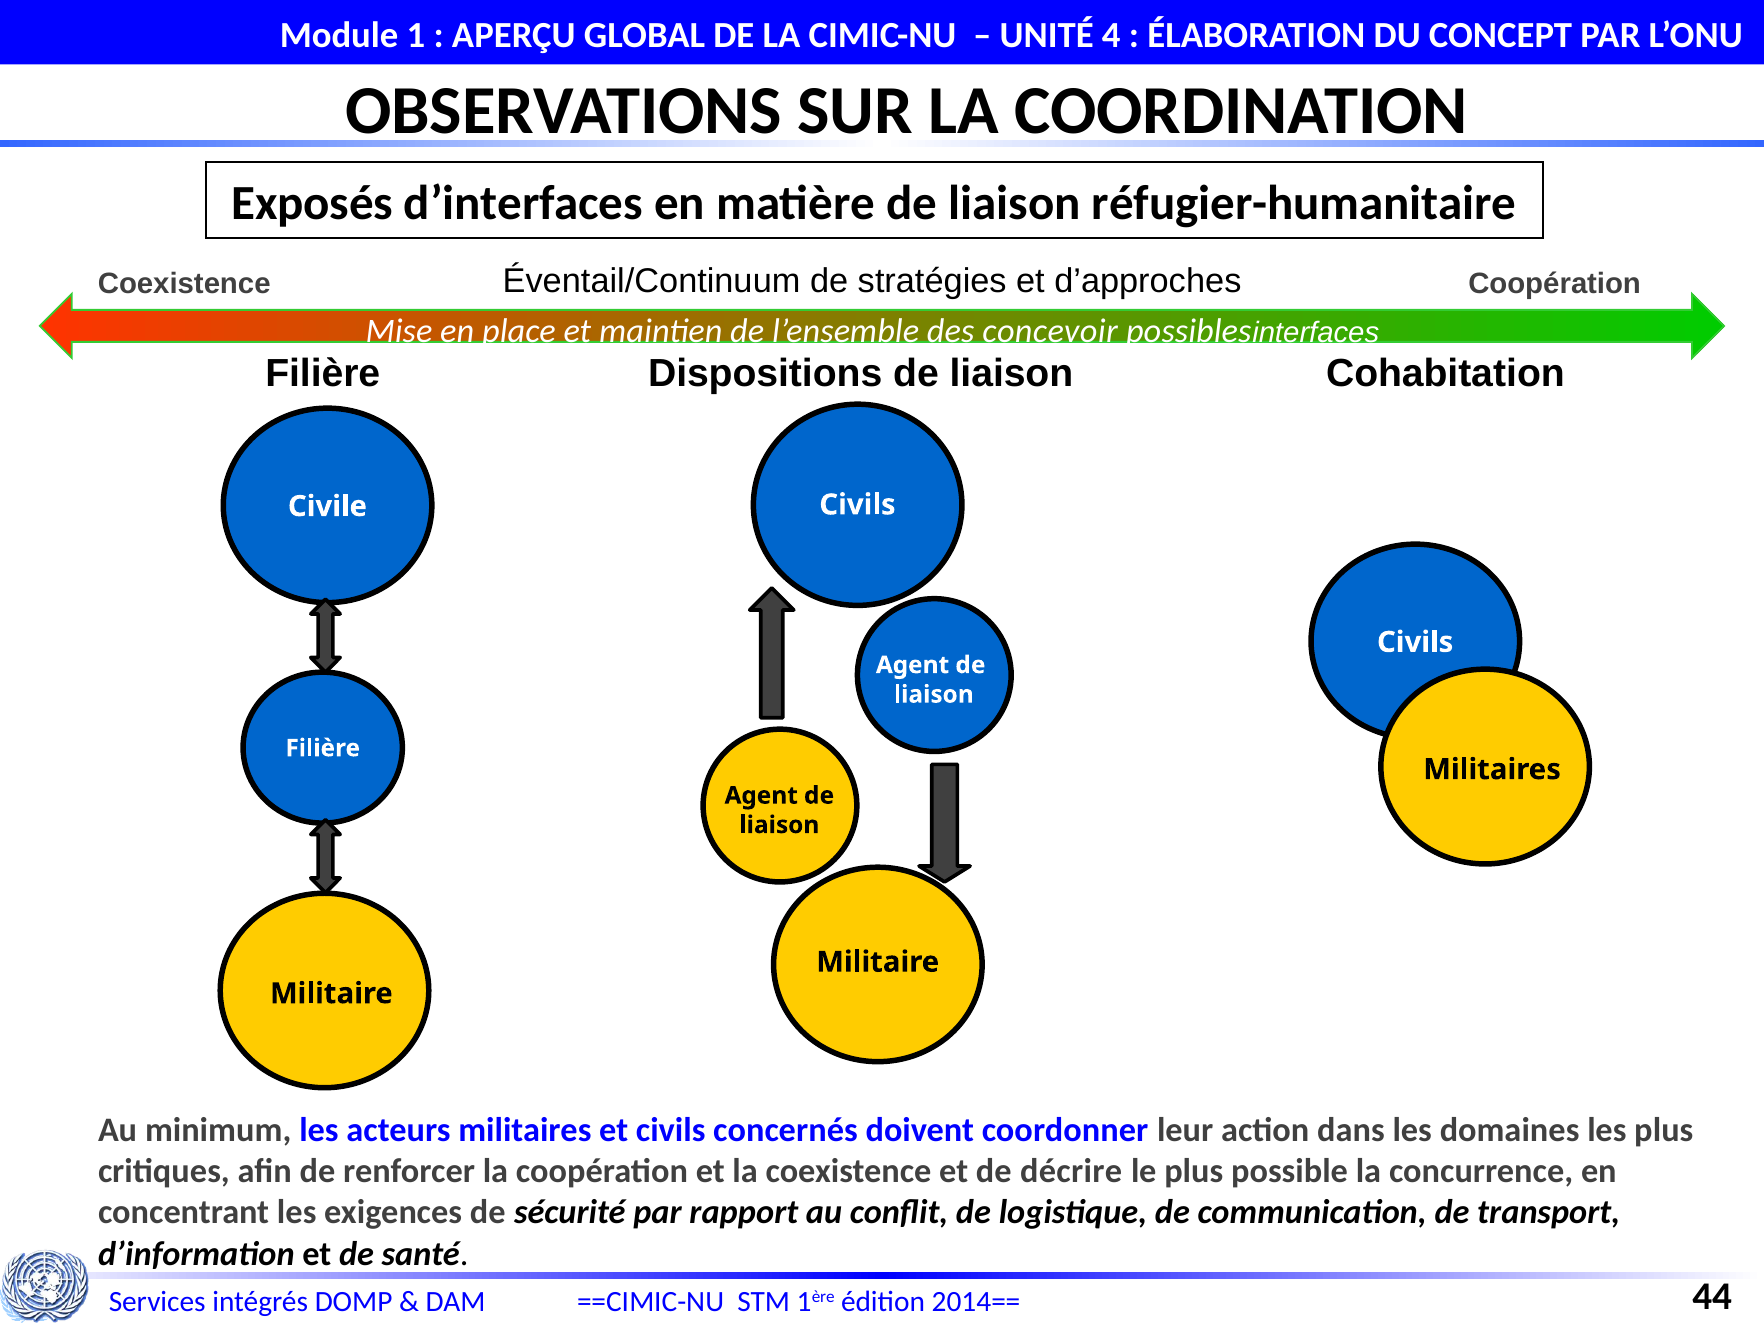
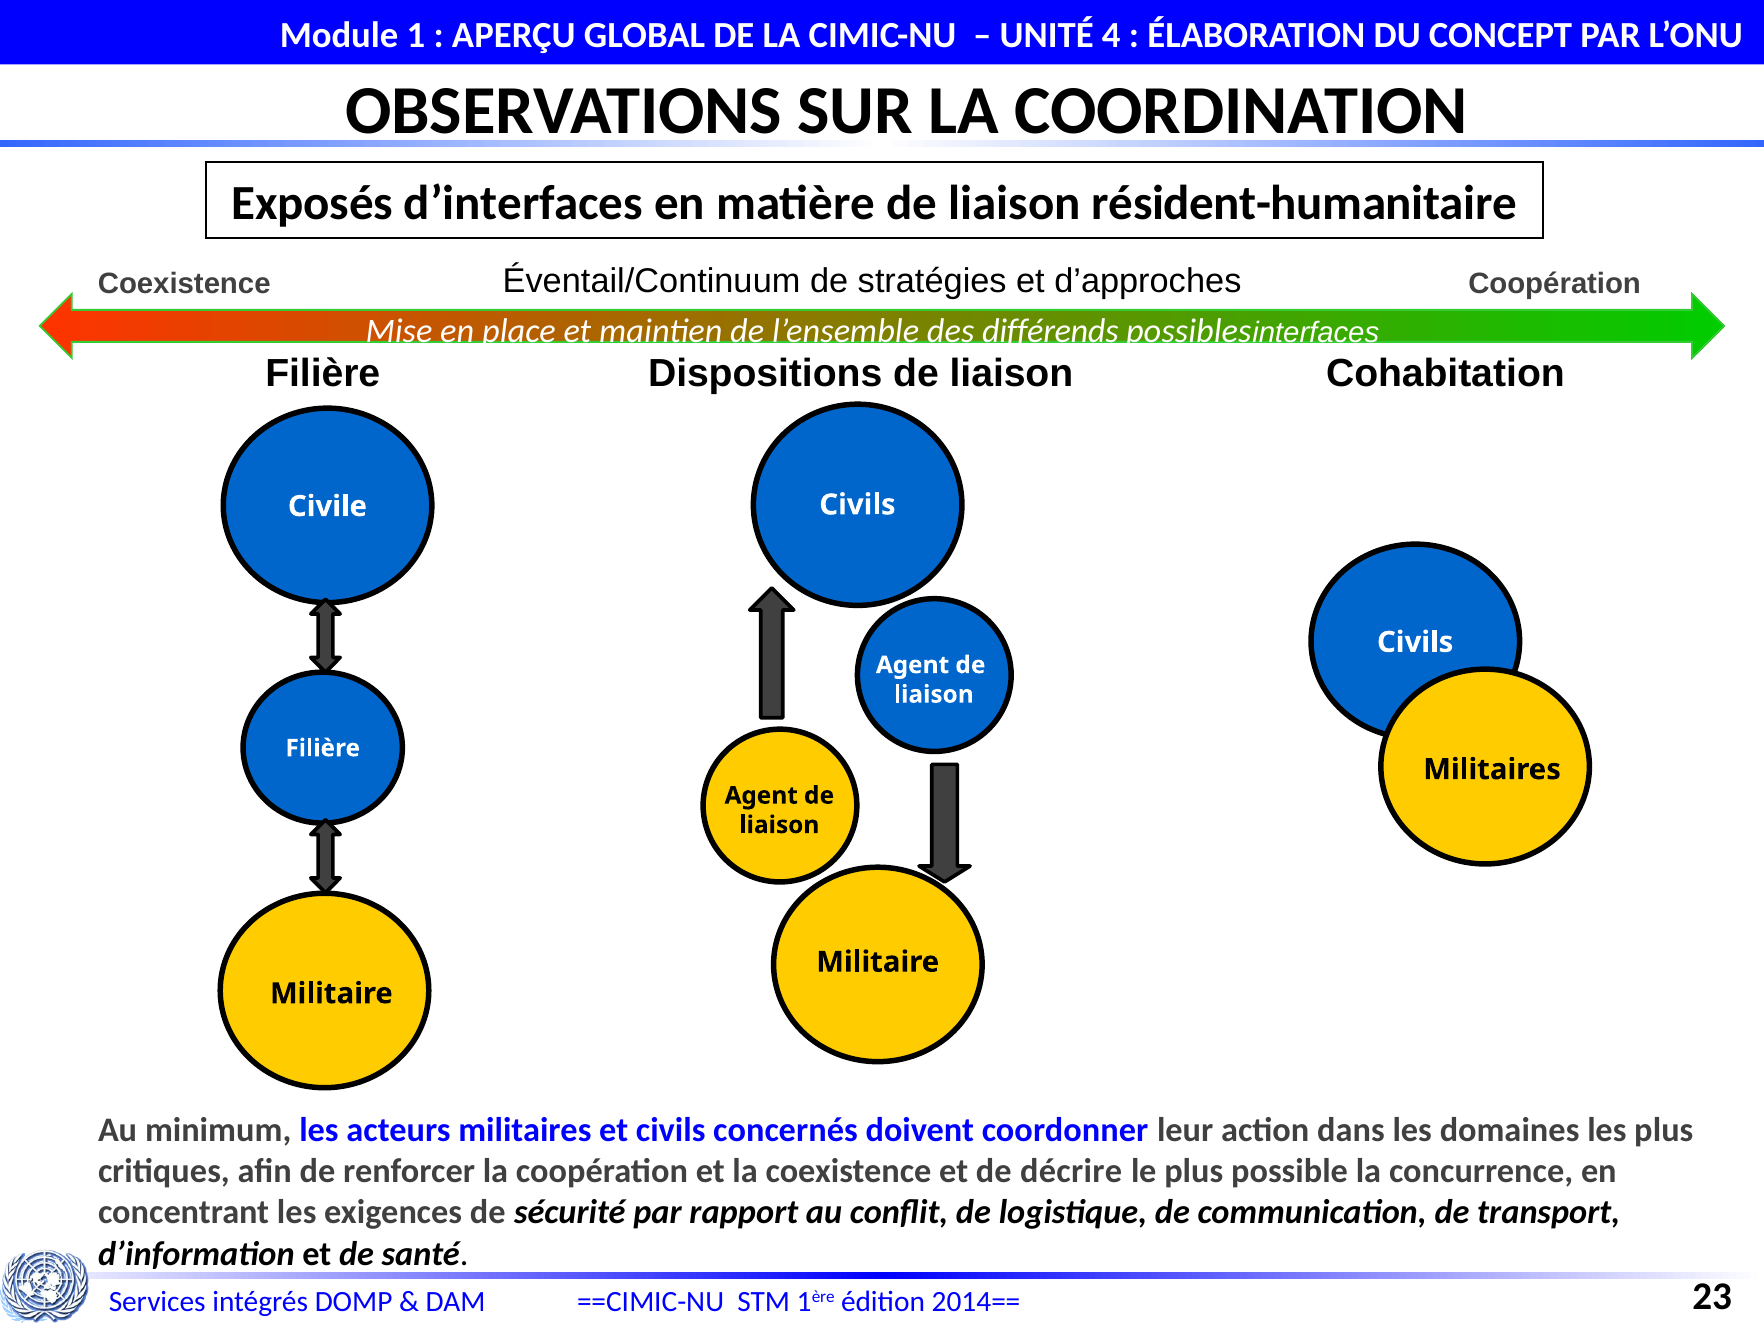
réfugier-humanitaire: réfugier-humanitaire -> résident-humanitaire
concevoir: concevoir -> différends
44: 44 -> 23
